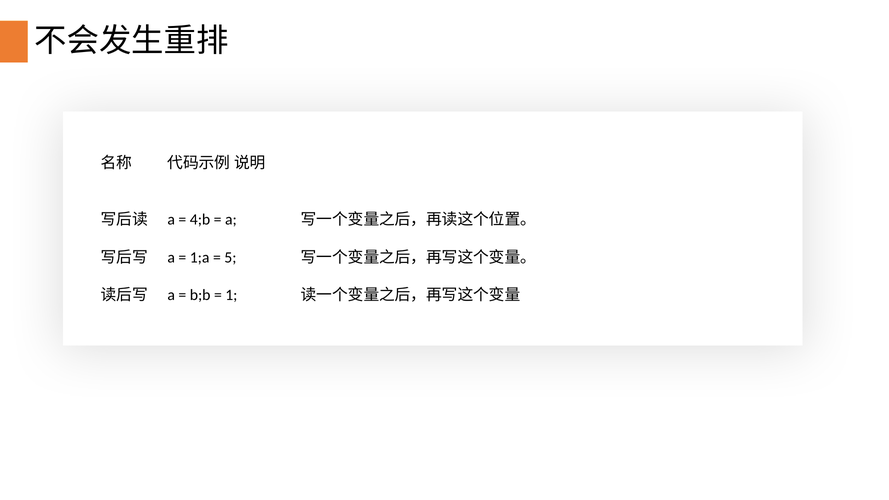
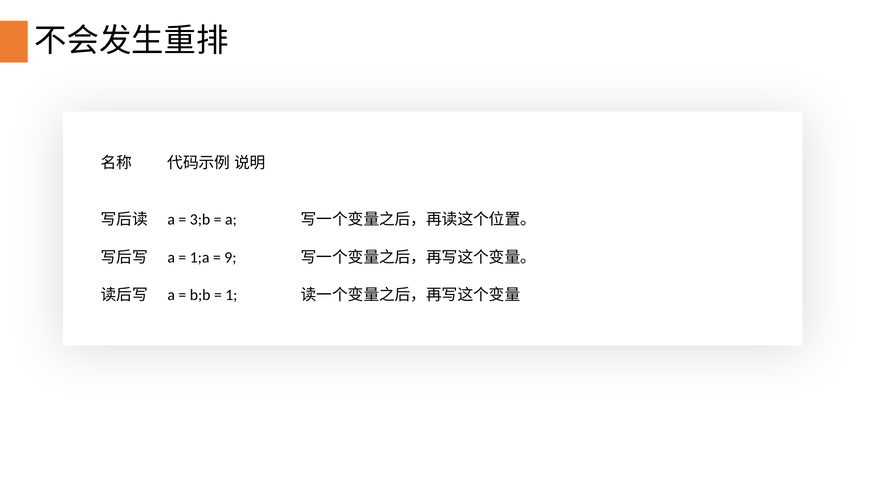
4;b: 4;b -> 3;b
5: 5 -> 9
